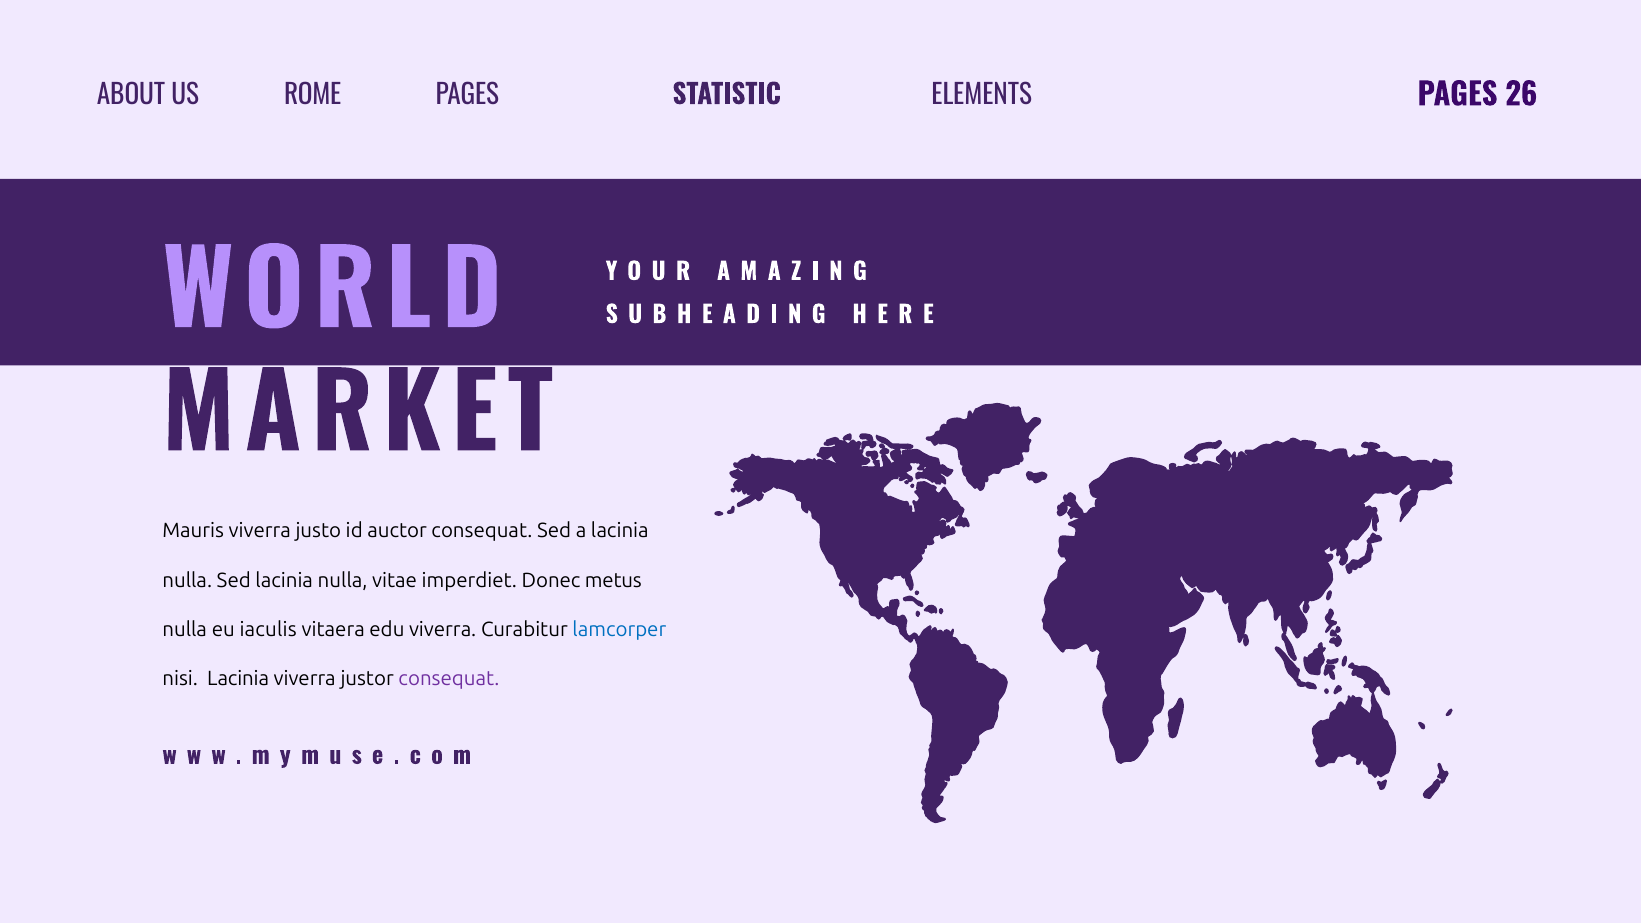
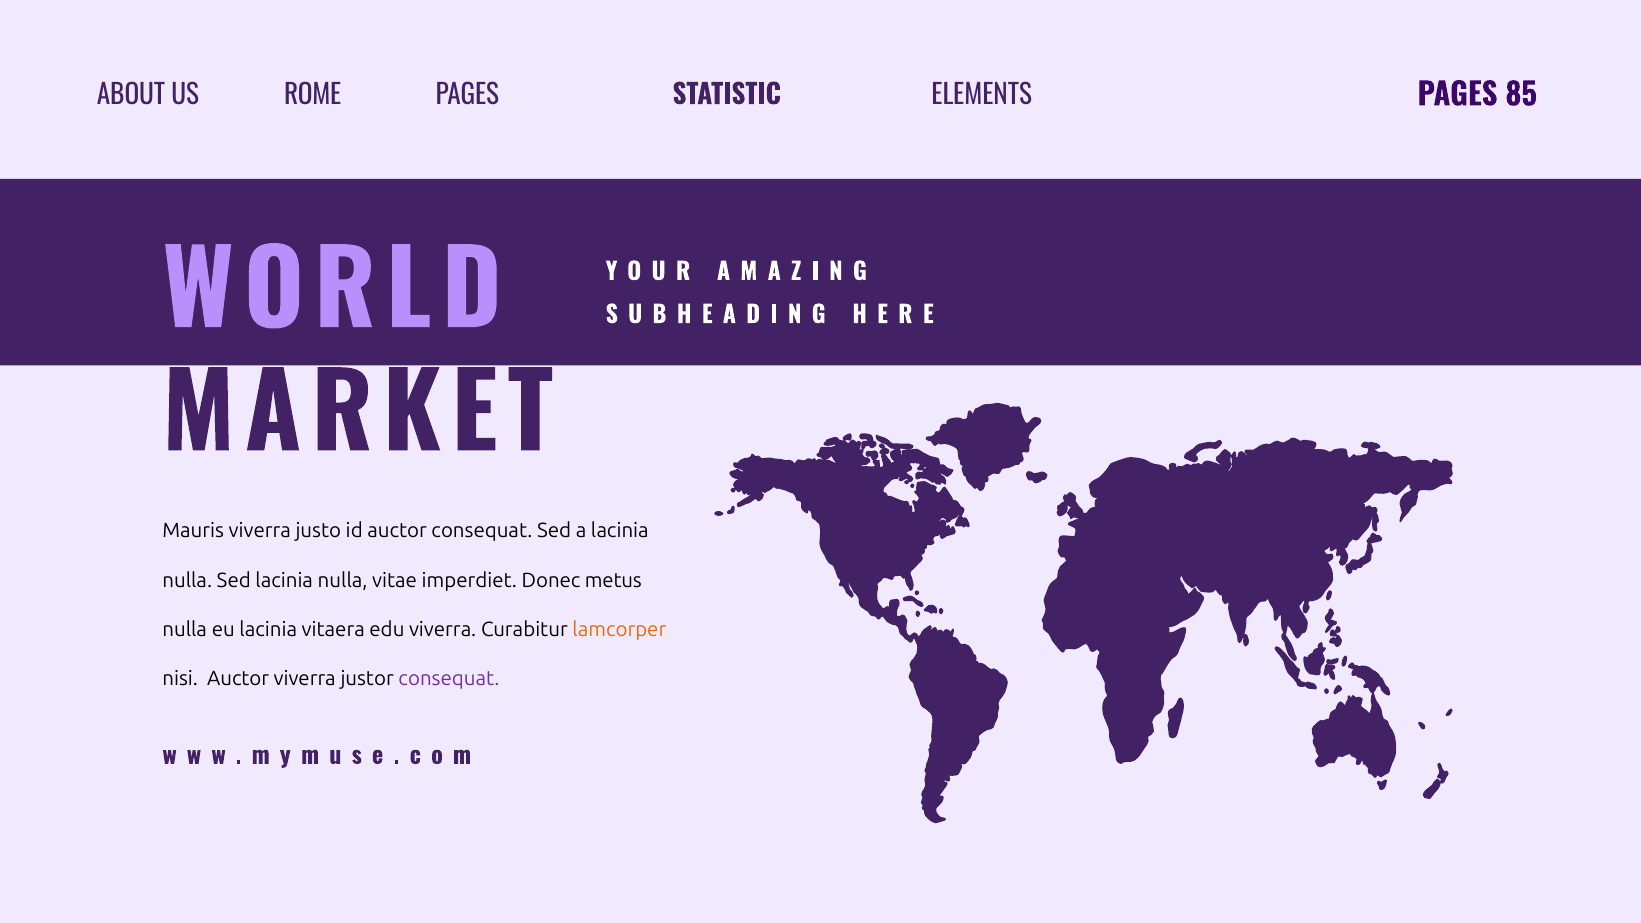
26: 26 -> 85
eu iaculis: iaculis -> lacinia
lamcorper colour: blue -> orange
nisi Lacinia: Lacinia -> Auctor
